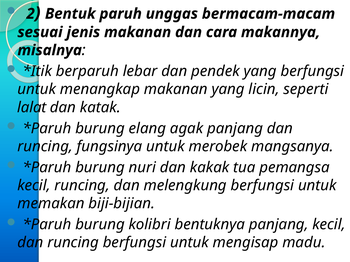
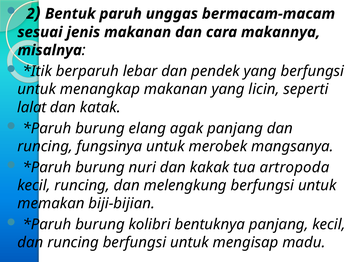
pemangsa: pemangsa -> artropoda
